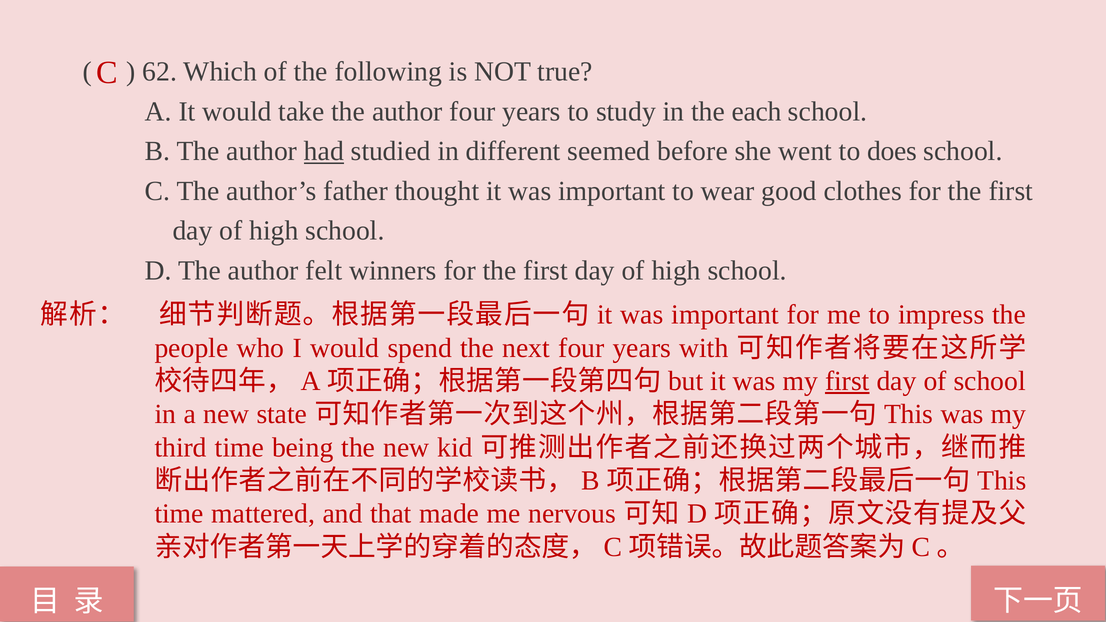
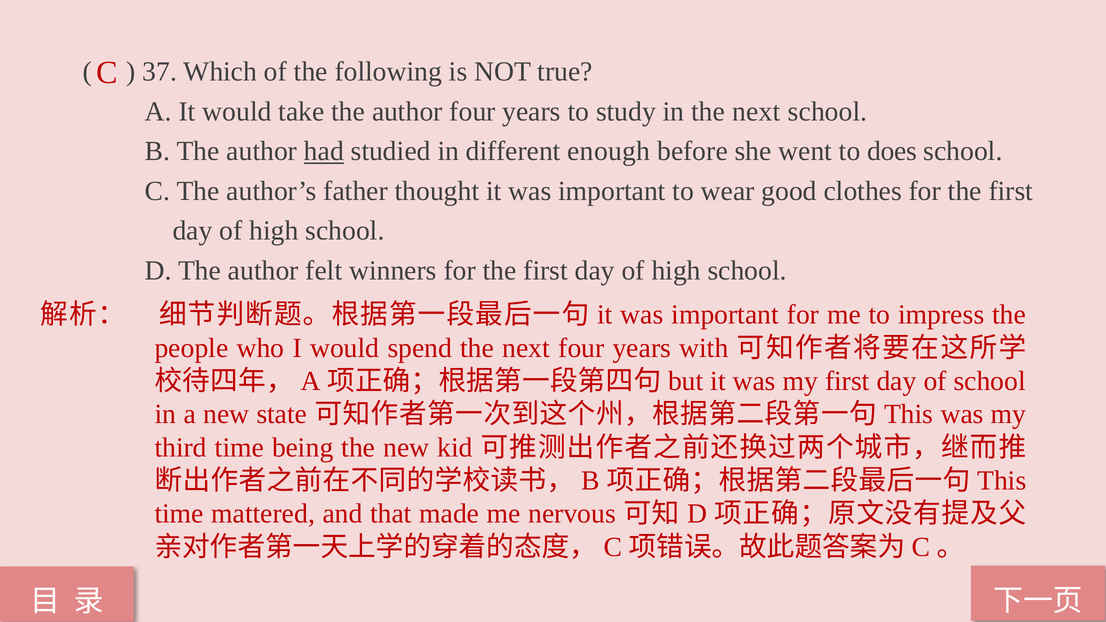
62: 62 -> 37
in the each: each -> next
seemed: seemed -> enough
first at (847, 381) underline: present -> none
